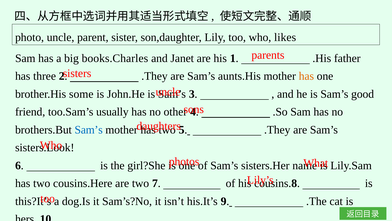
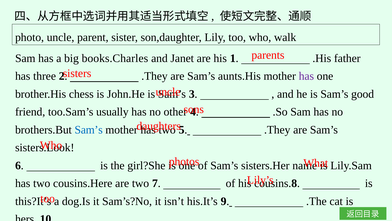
likes: likes -> walk
has at (306, 76) colour: orange -> purple
some: some -> chess
